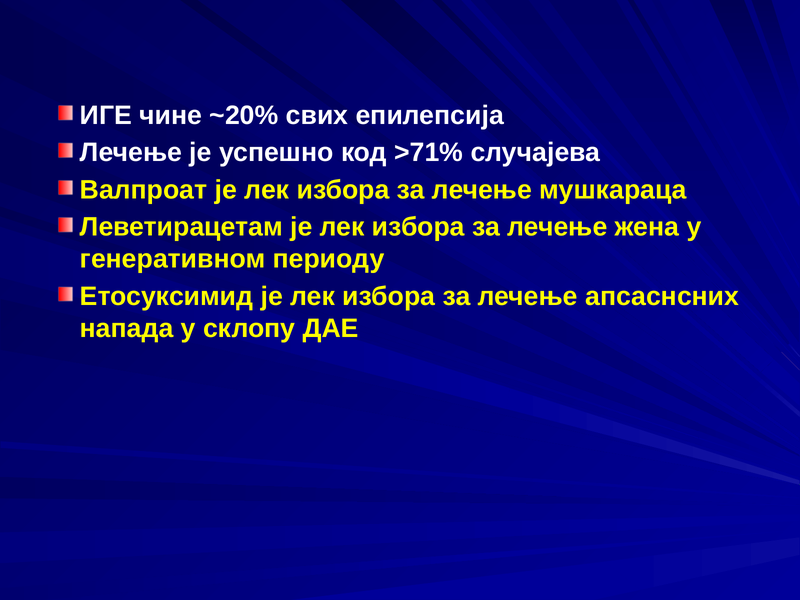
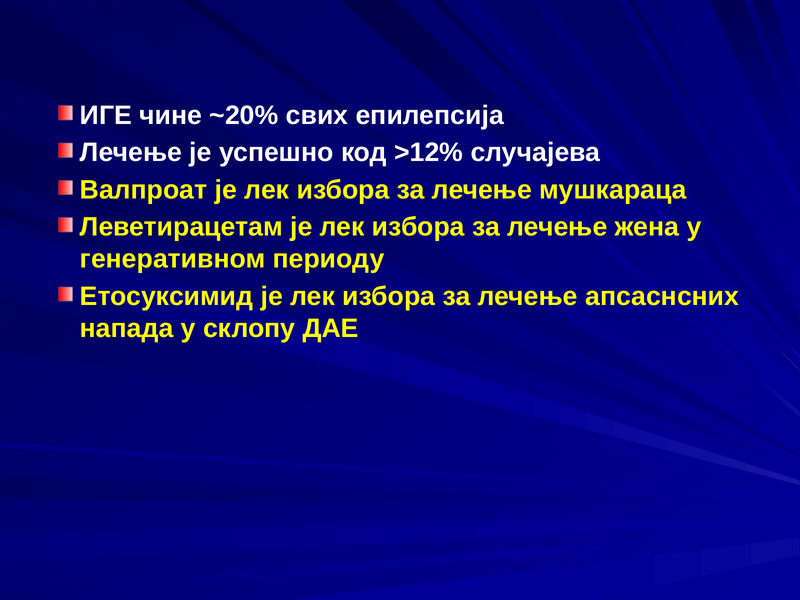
>71%: >71% -> >12%
